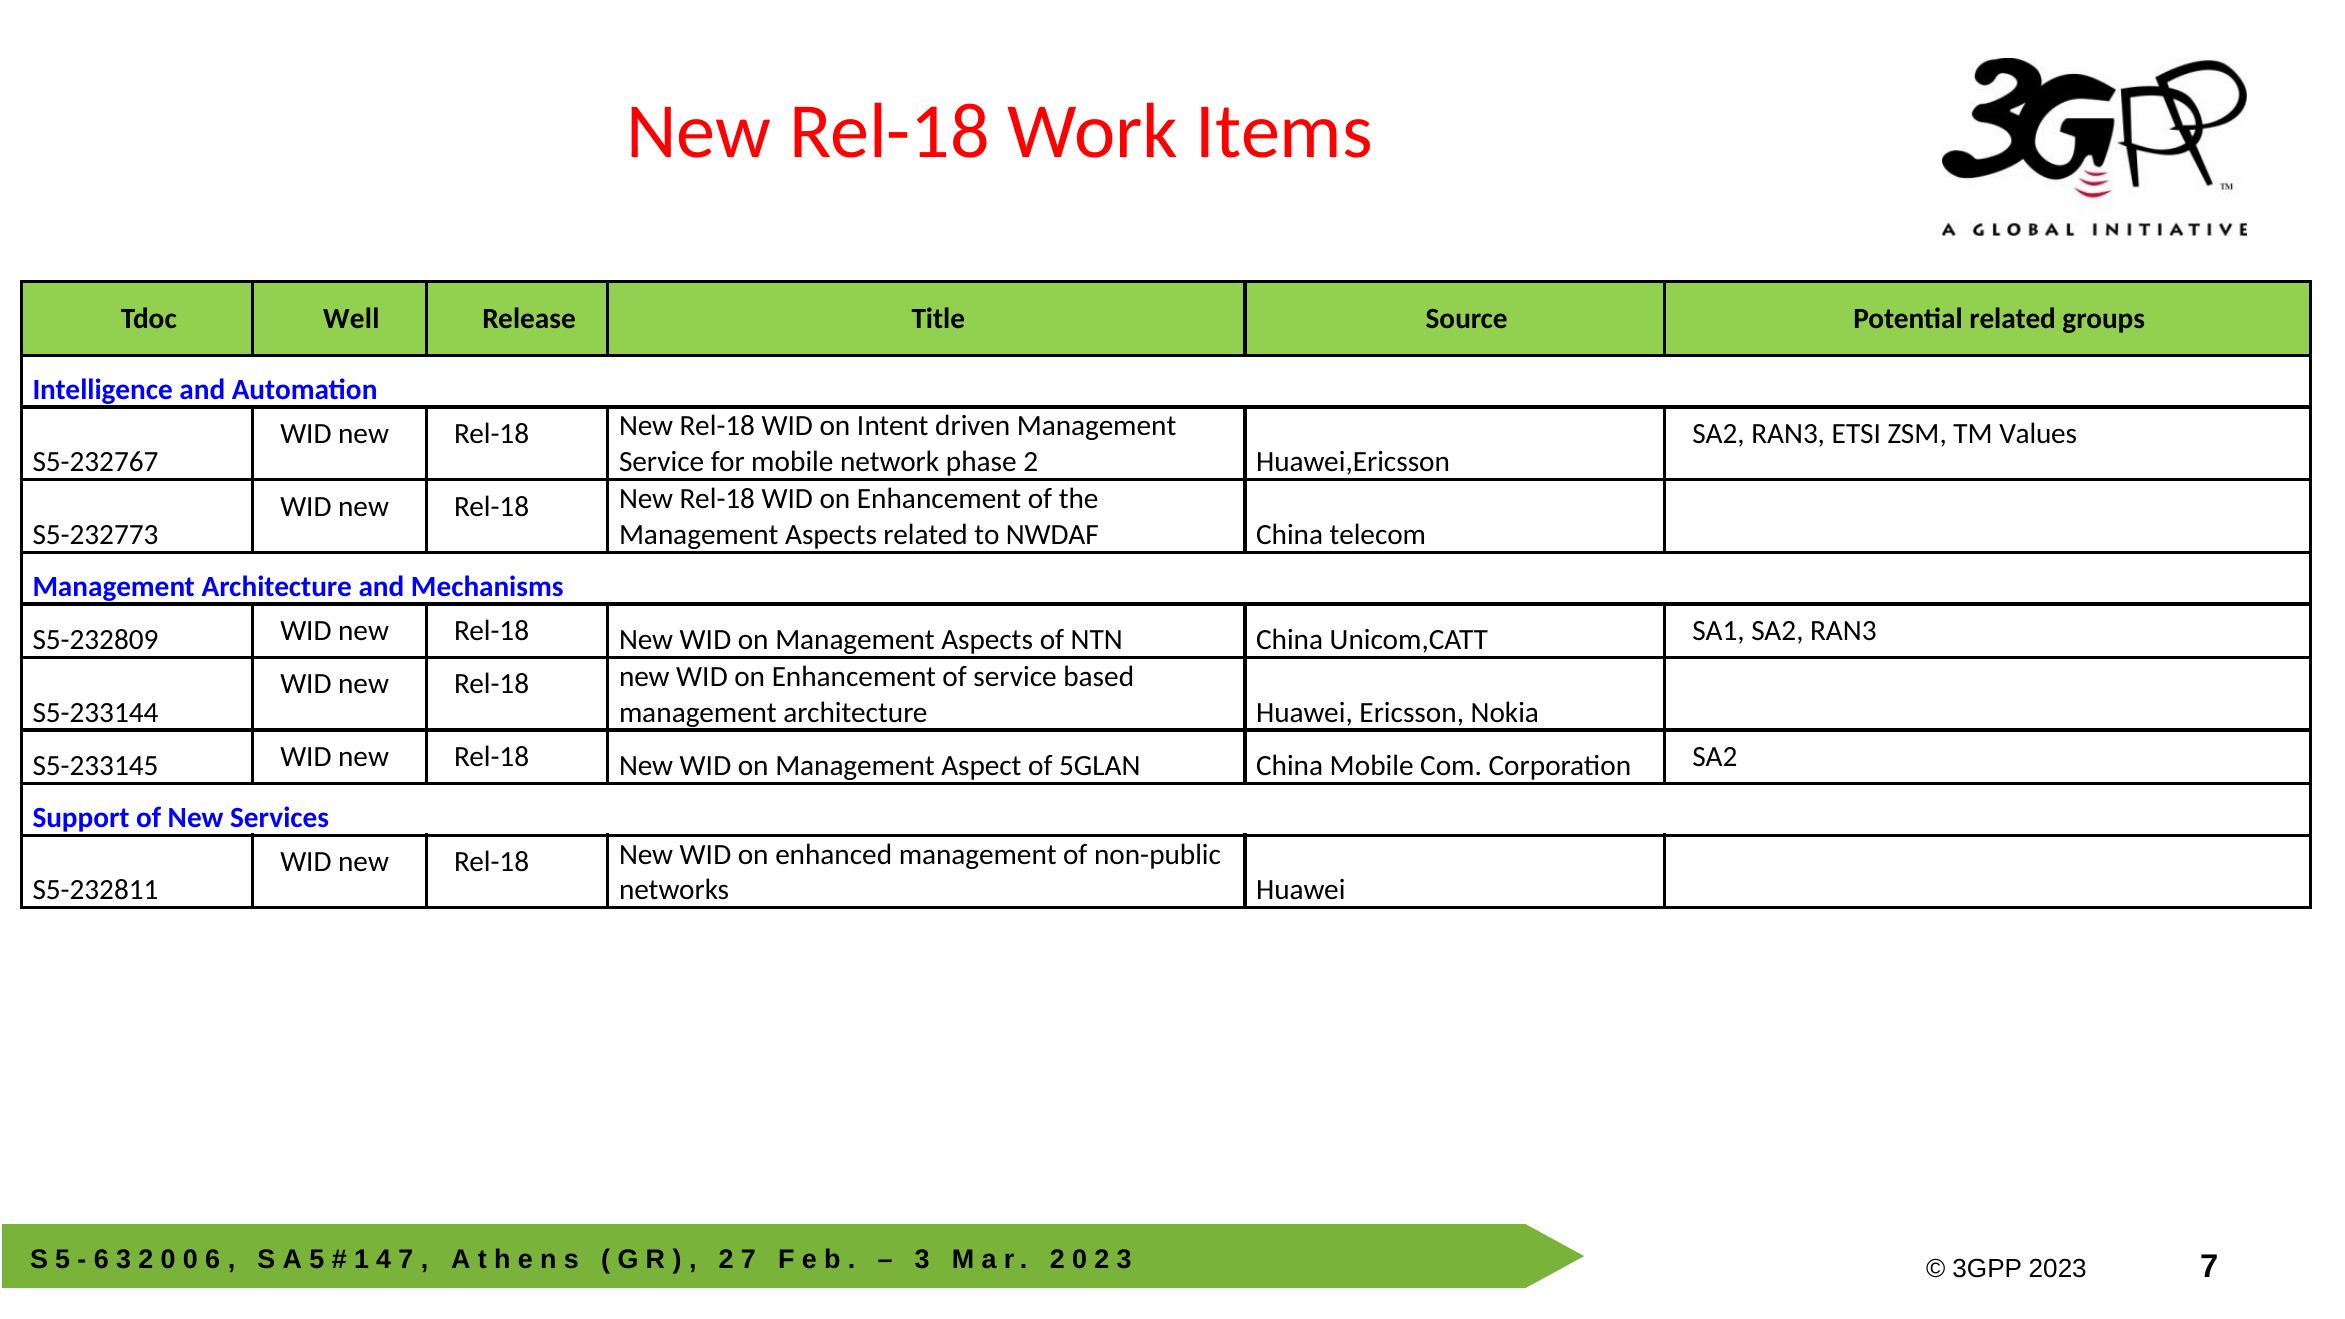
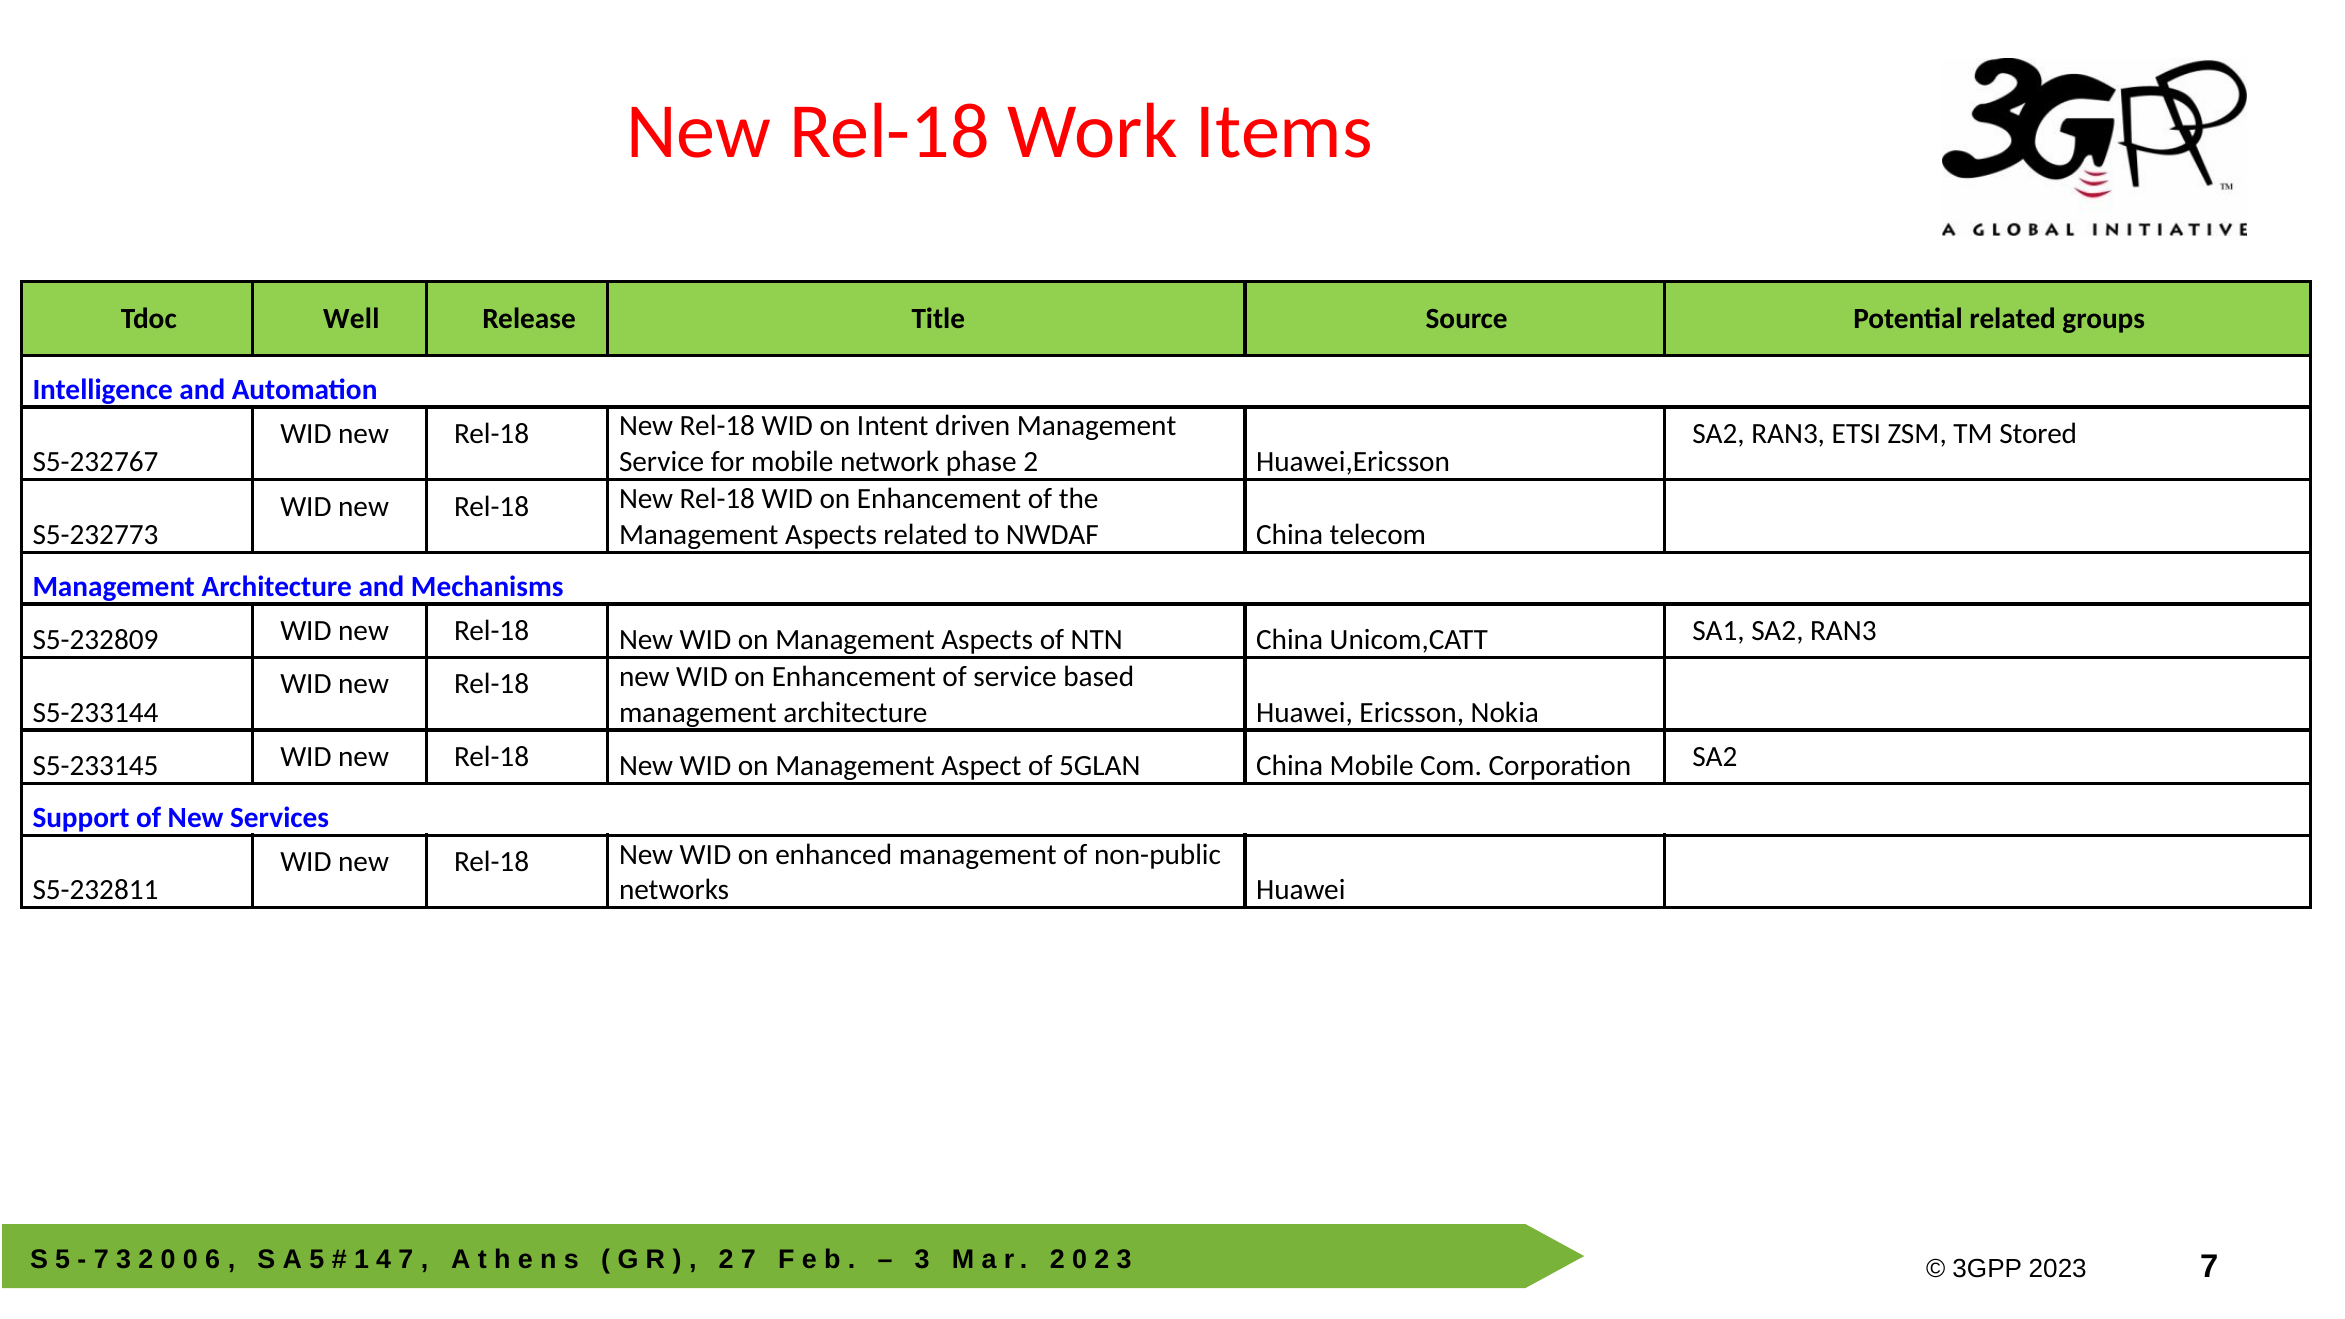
Values: Values -> Stored
6 at (101, 1259): 6 -> 7
